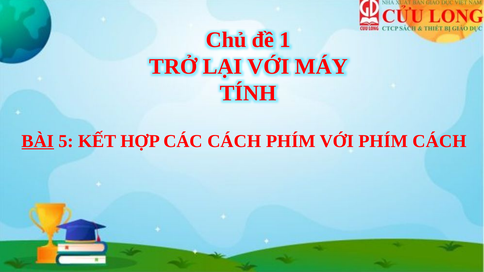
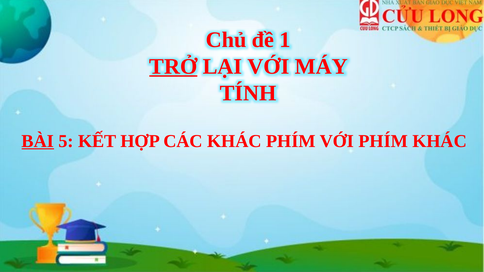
TRỞ underline: none -> present
CÁC CÁCH: CÁCH -> KHÁC
PHÍM CÁCH: CÁCH -> KHÁC
